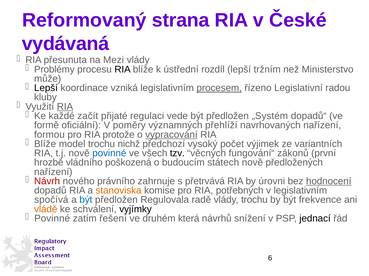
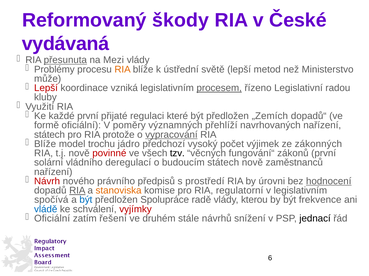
strana: strana -> škody
přesunuta underline: none -> present
RIA at (123, 70) colour: black -> orange
rozdíl: rozdíl -> světě
tržním: tržním -> metod
Lepší at (46, 88) colour: black -> red
RIA at (65, 107) underline: present -> none
každé začít: začít -> první
vede: vede -> které
„Systém: „Systém -> „Zemích
formou at (49, 135): formou -> státech
nichž: nichž -> jádro
variantních: variantních -> zákonných
povinné at (109, 154) colour: blue -> red
hrozbě: hrozbě -> solární
poškozená: poškozená -> deregulací
předložených: předložených -> zaměstnanců
zahrnuje: zahrnuje -> předpisů
přetrvává: přetrvává -> prostředí
RIA at (77, 191) underline: none -> present
potřebných: potřebných -> regulatorní
Regulovala: Regulovala -> Spolupráce
vlády trochu: trochu -> kterou
vládě colour: orange -> blue
vyjímky colour: black -> red
Povinné at (52, 219): Povinné -> Oficiální
která: která -> stále
